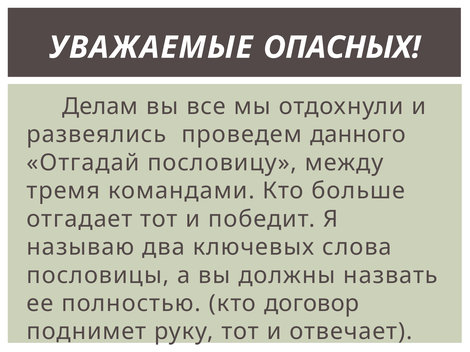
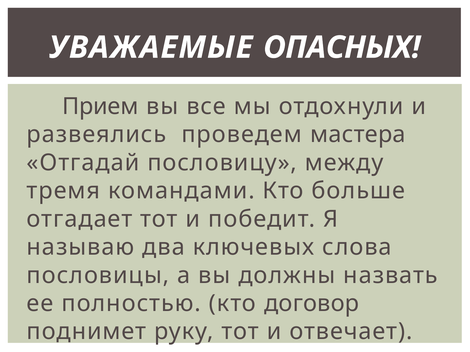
Делам: Делам -> Прием
данного: данного -> мастера
